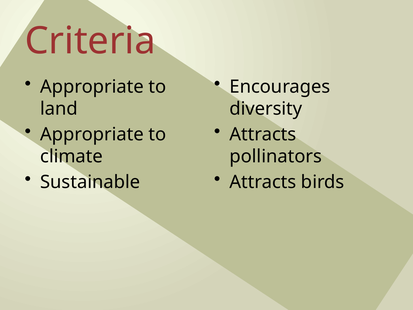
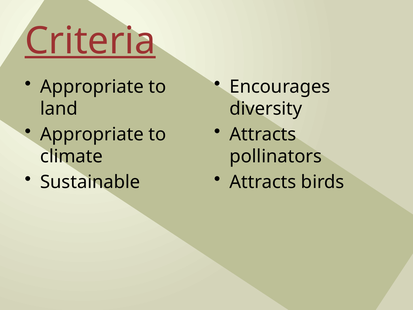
Criteria underline: none -> present
